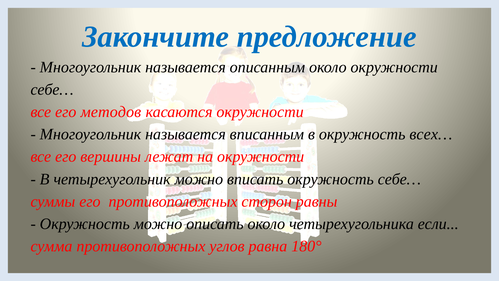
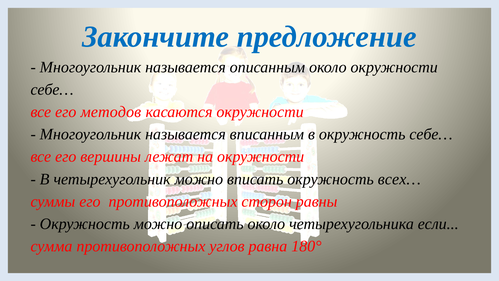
окружность всех…: всех… -> себе…
окружность себе…: себе… -> всех…
